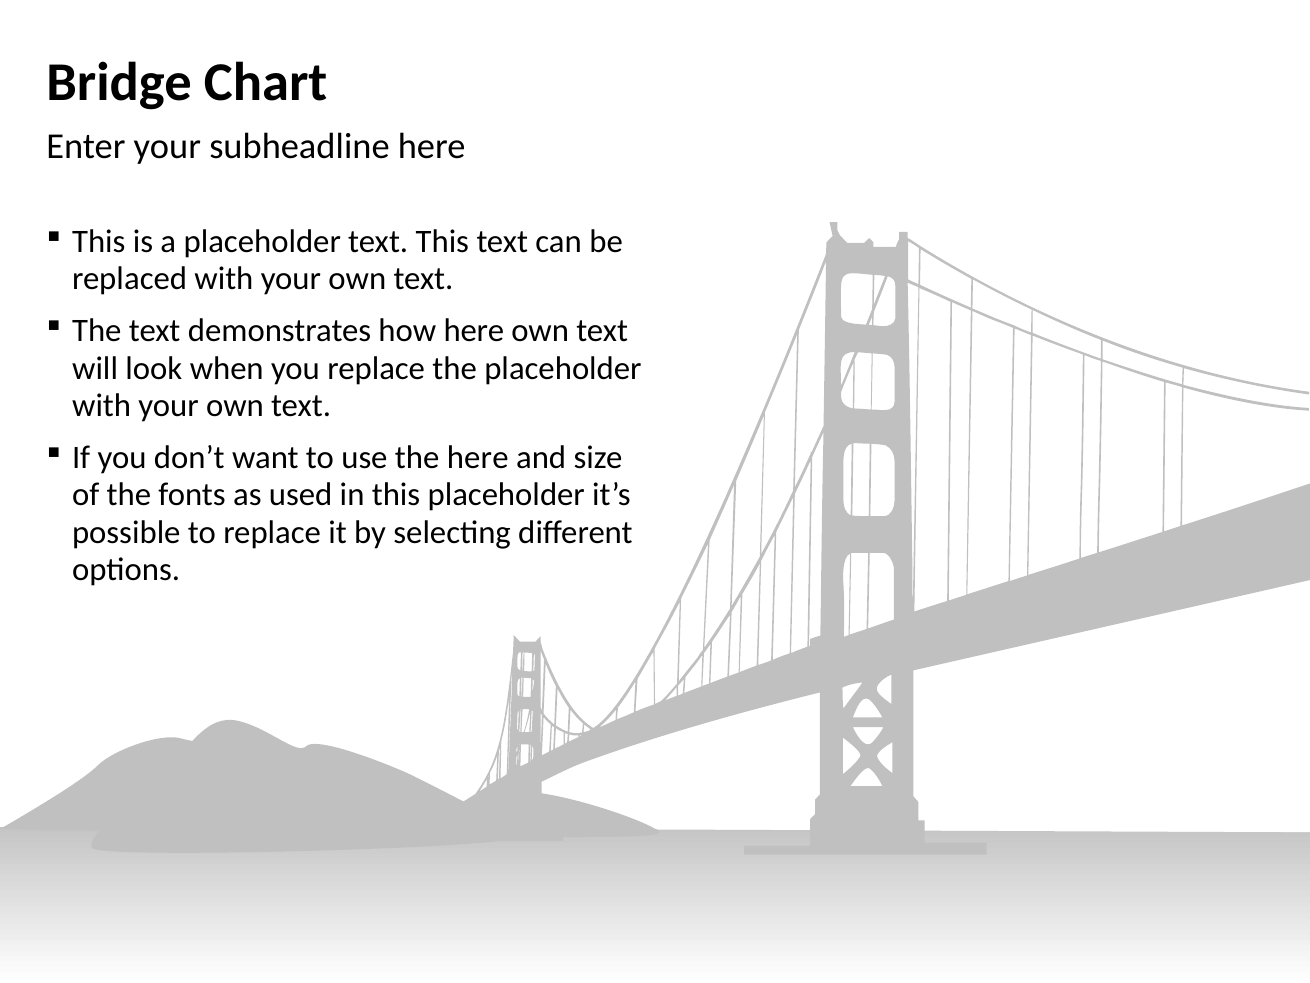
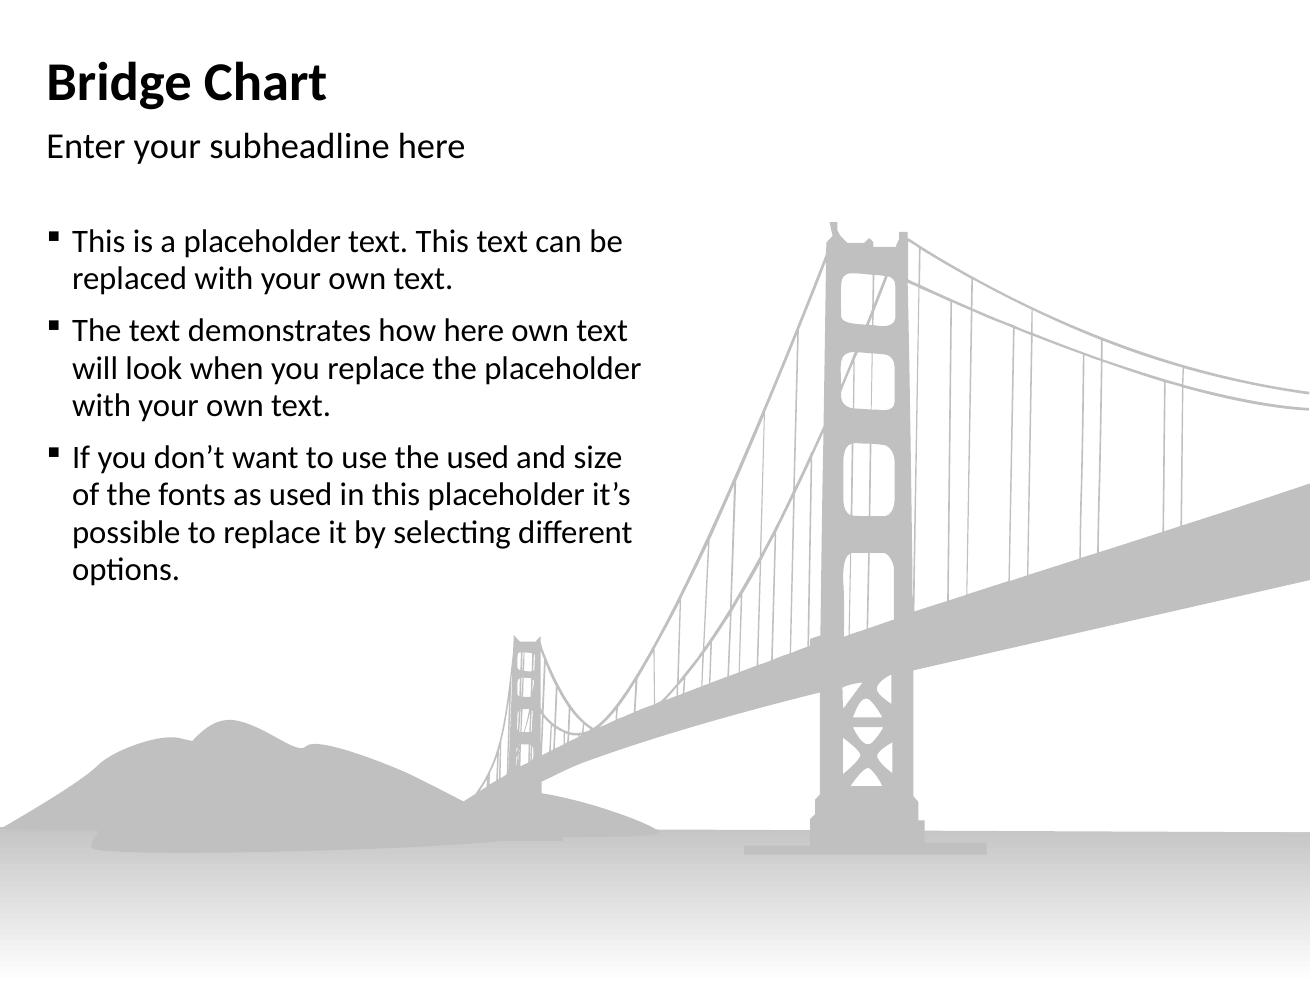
the here: here -> used
